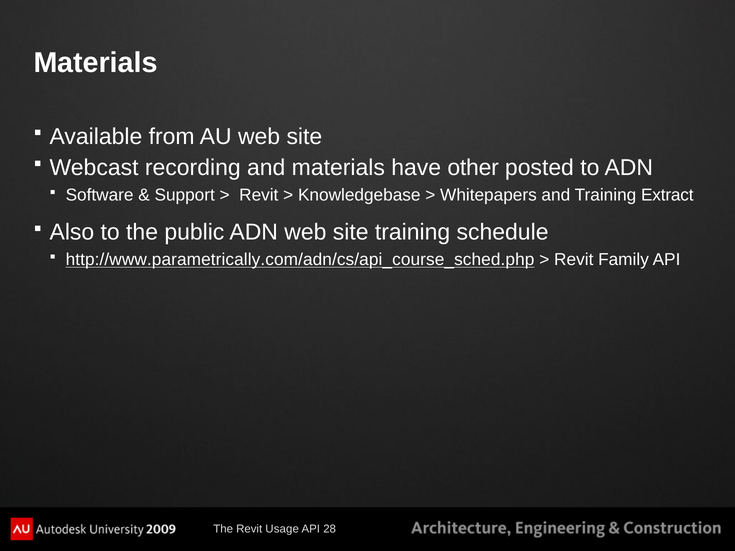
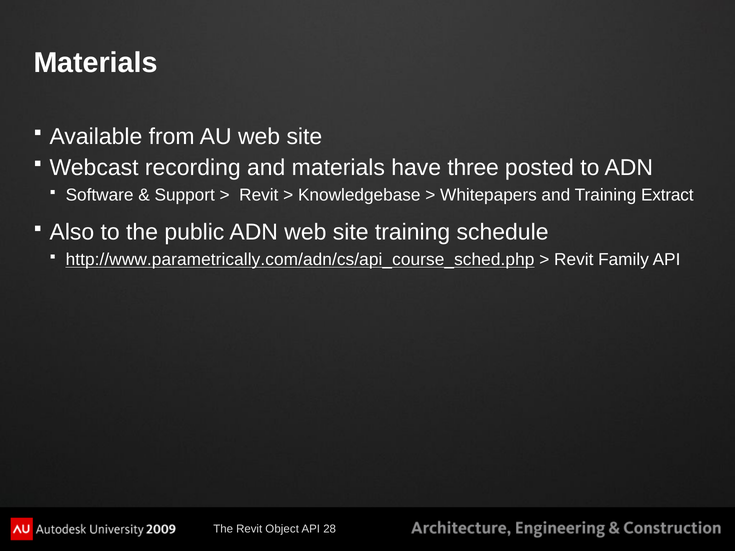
other: other -> three
Usage: Usage -> Object
